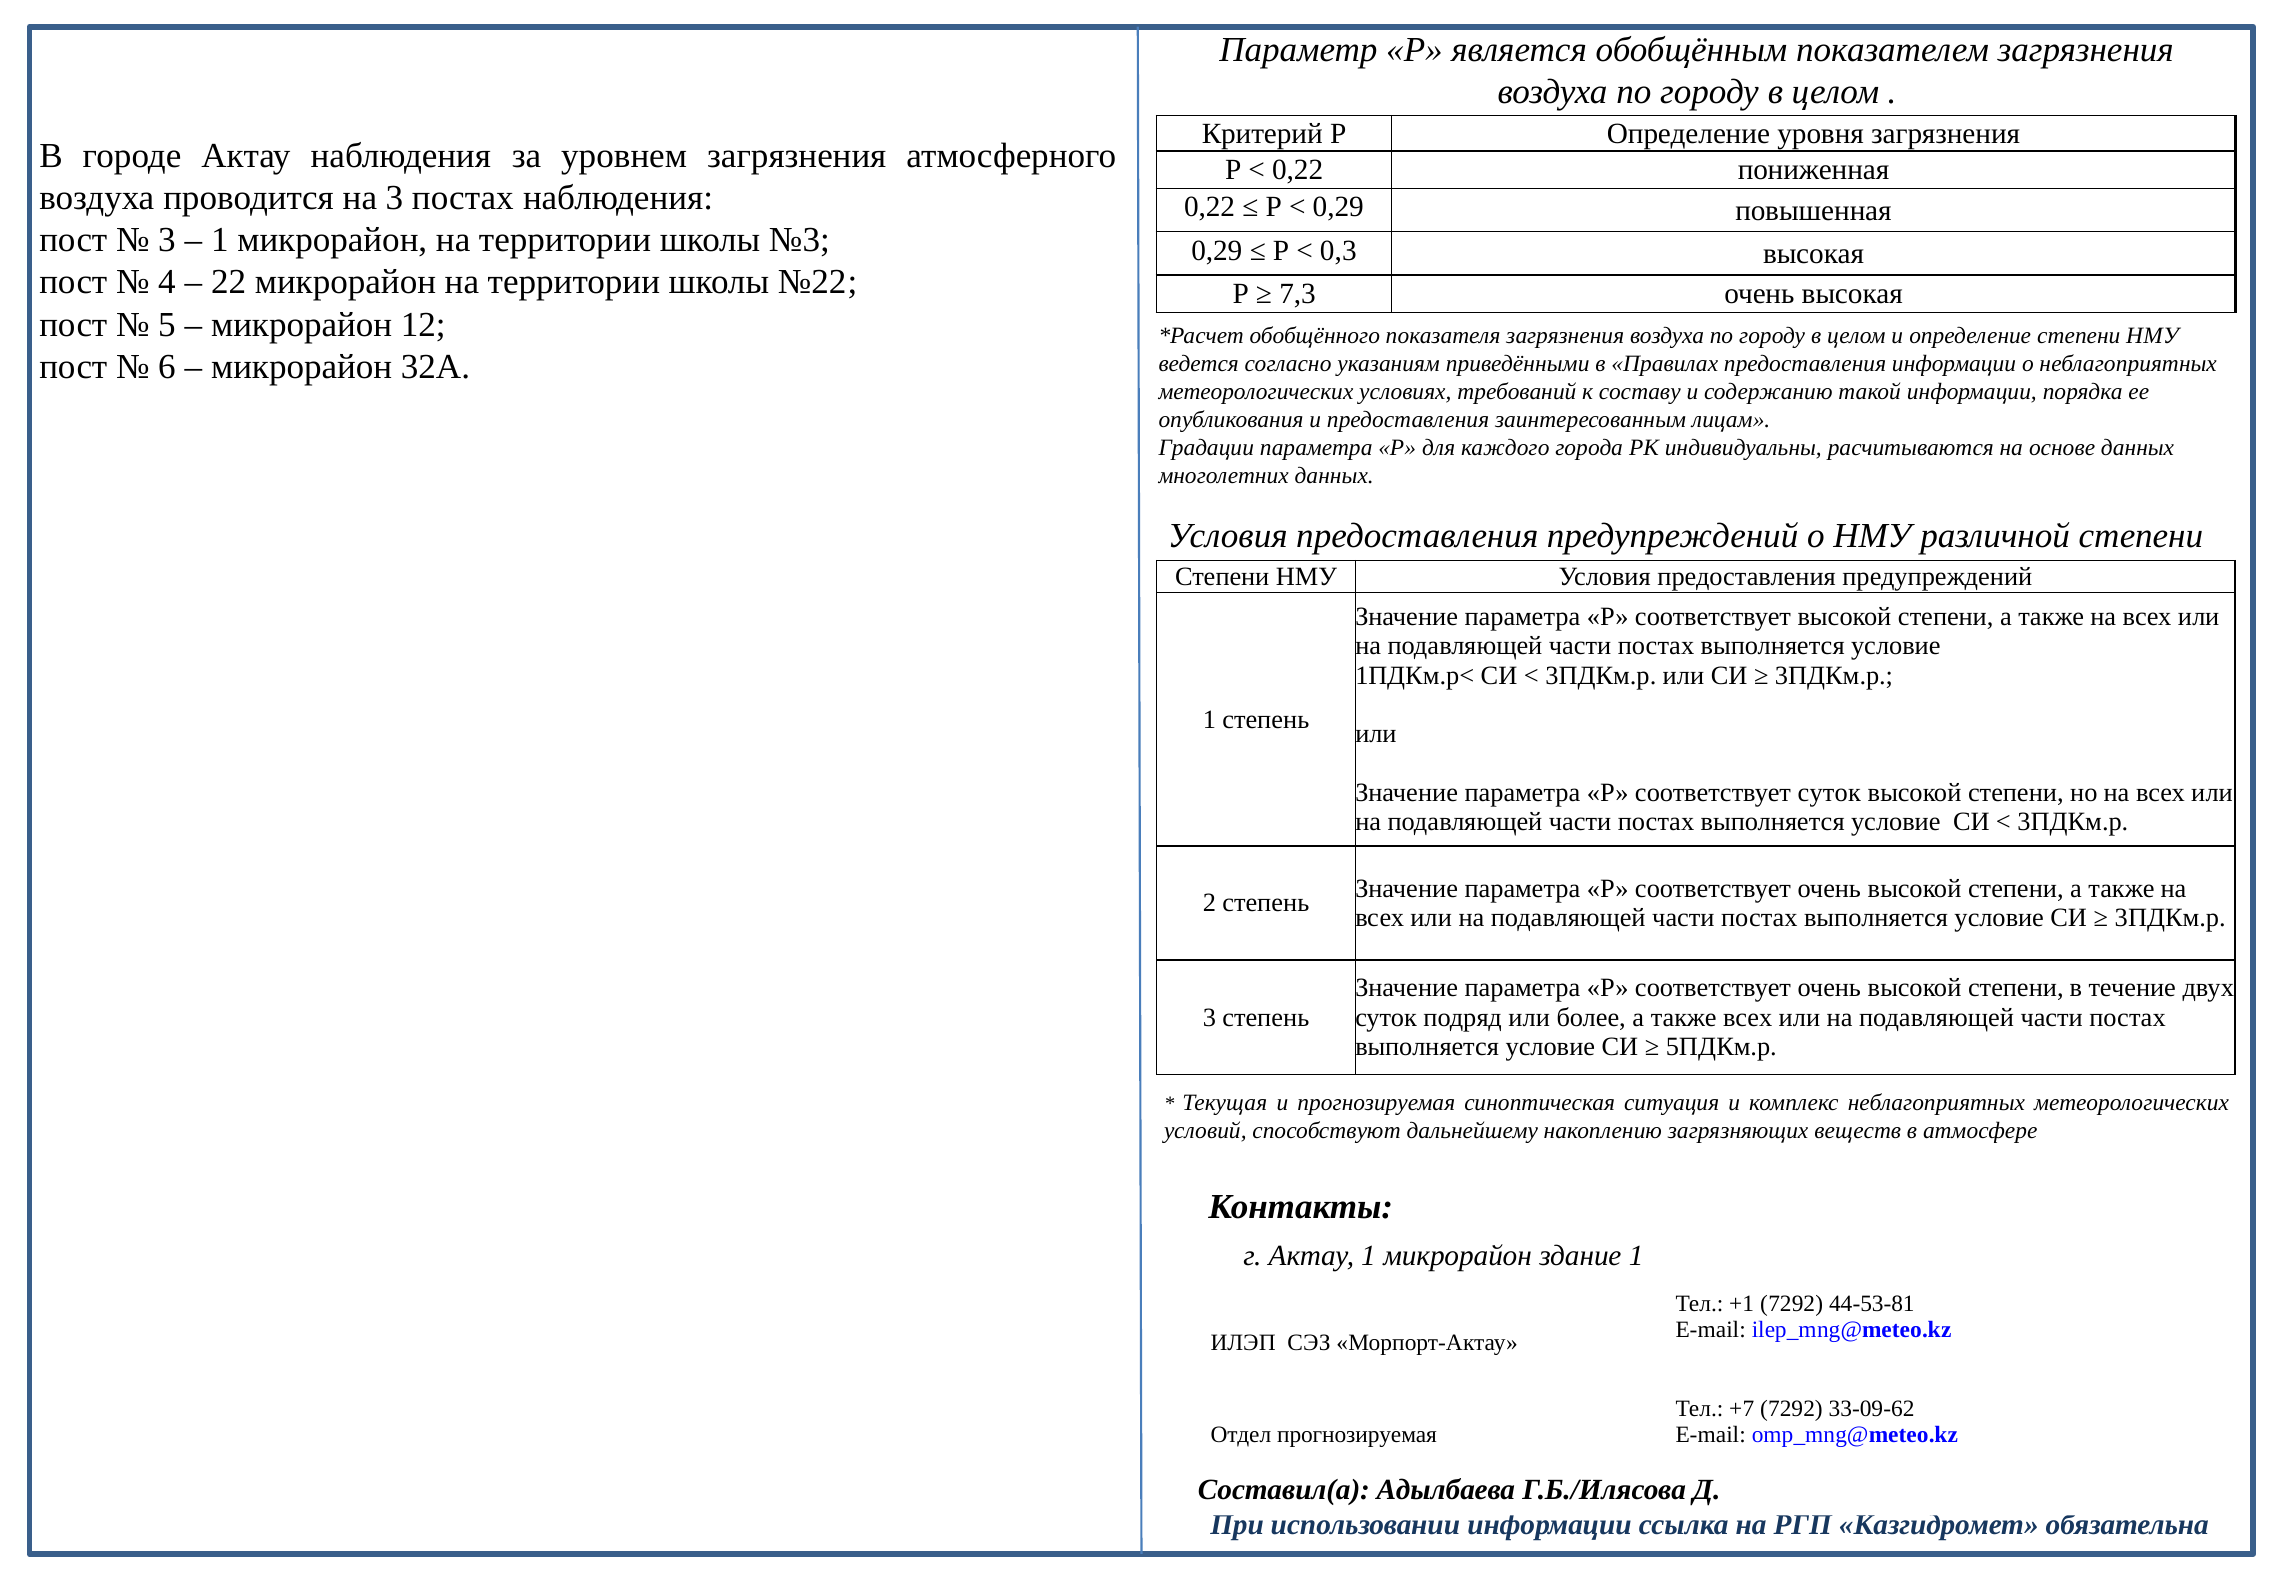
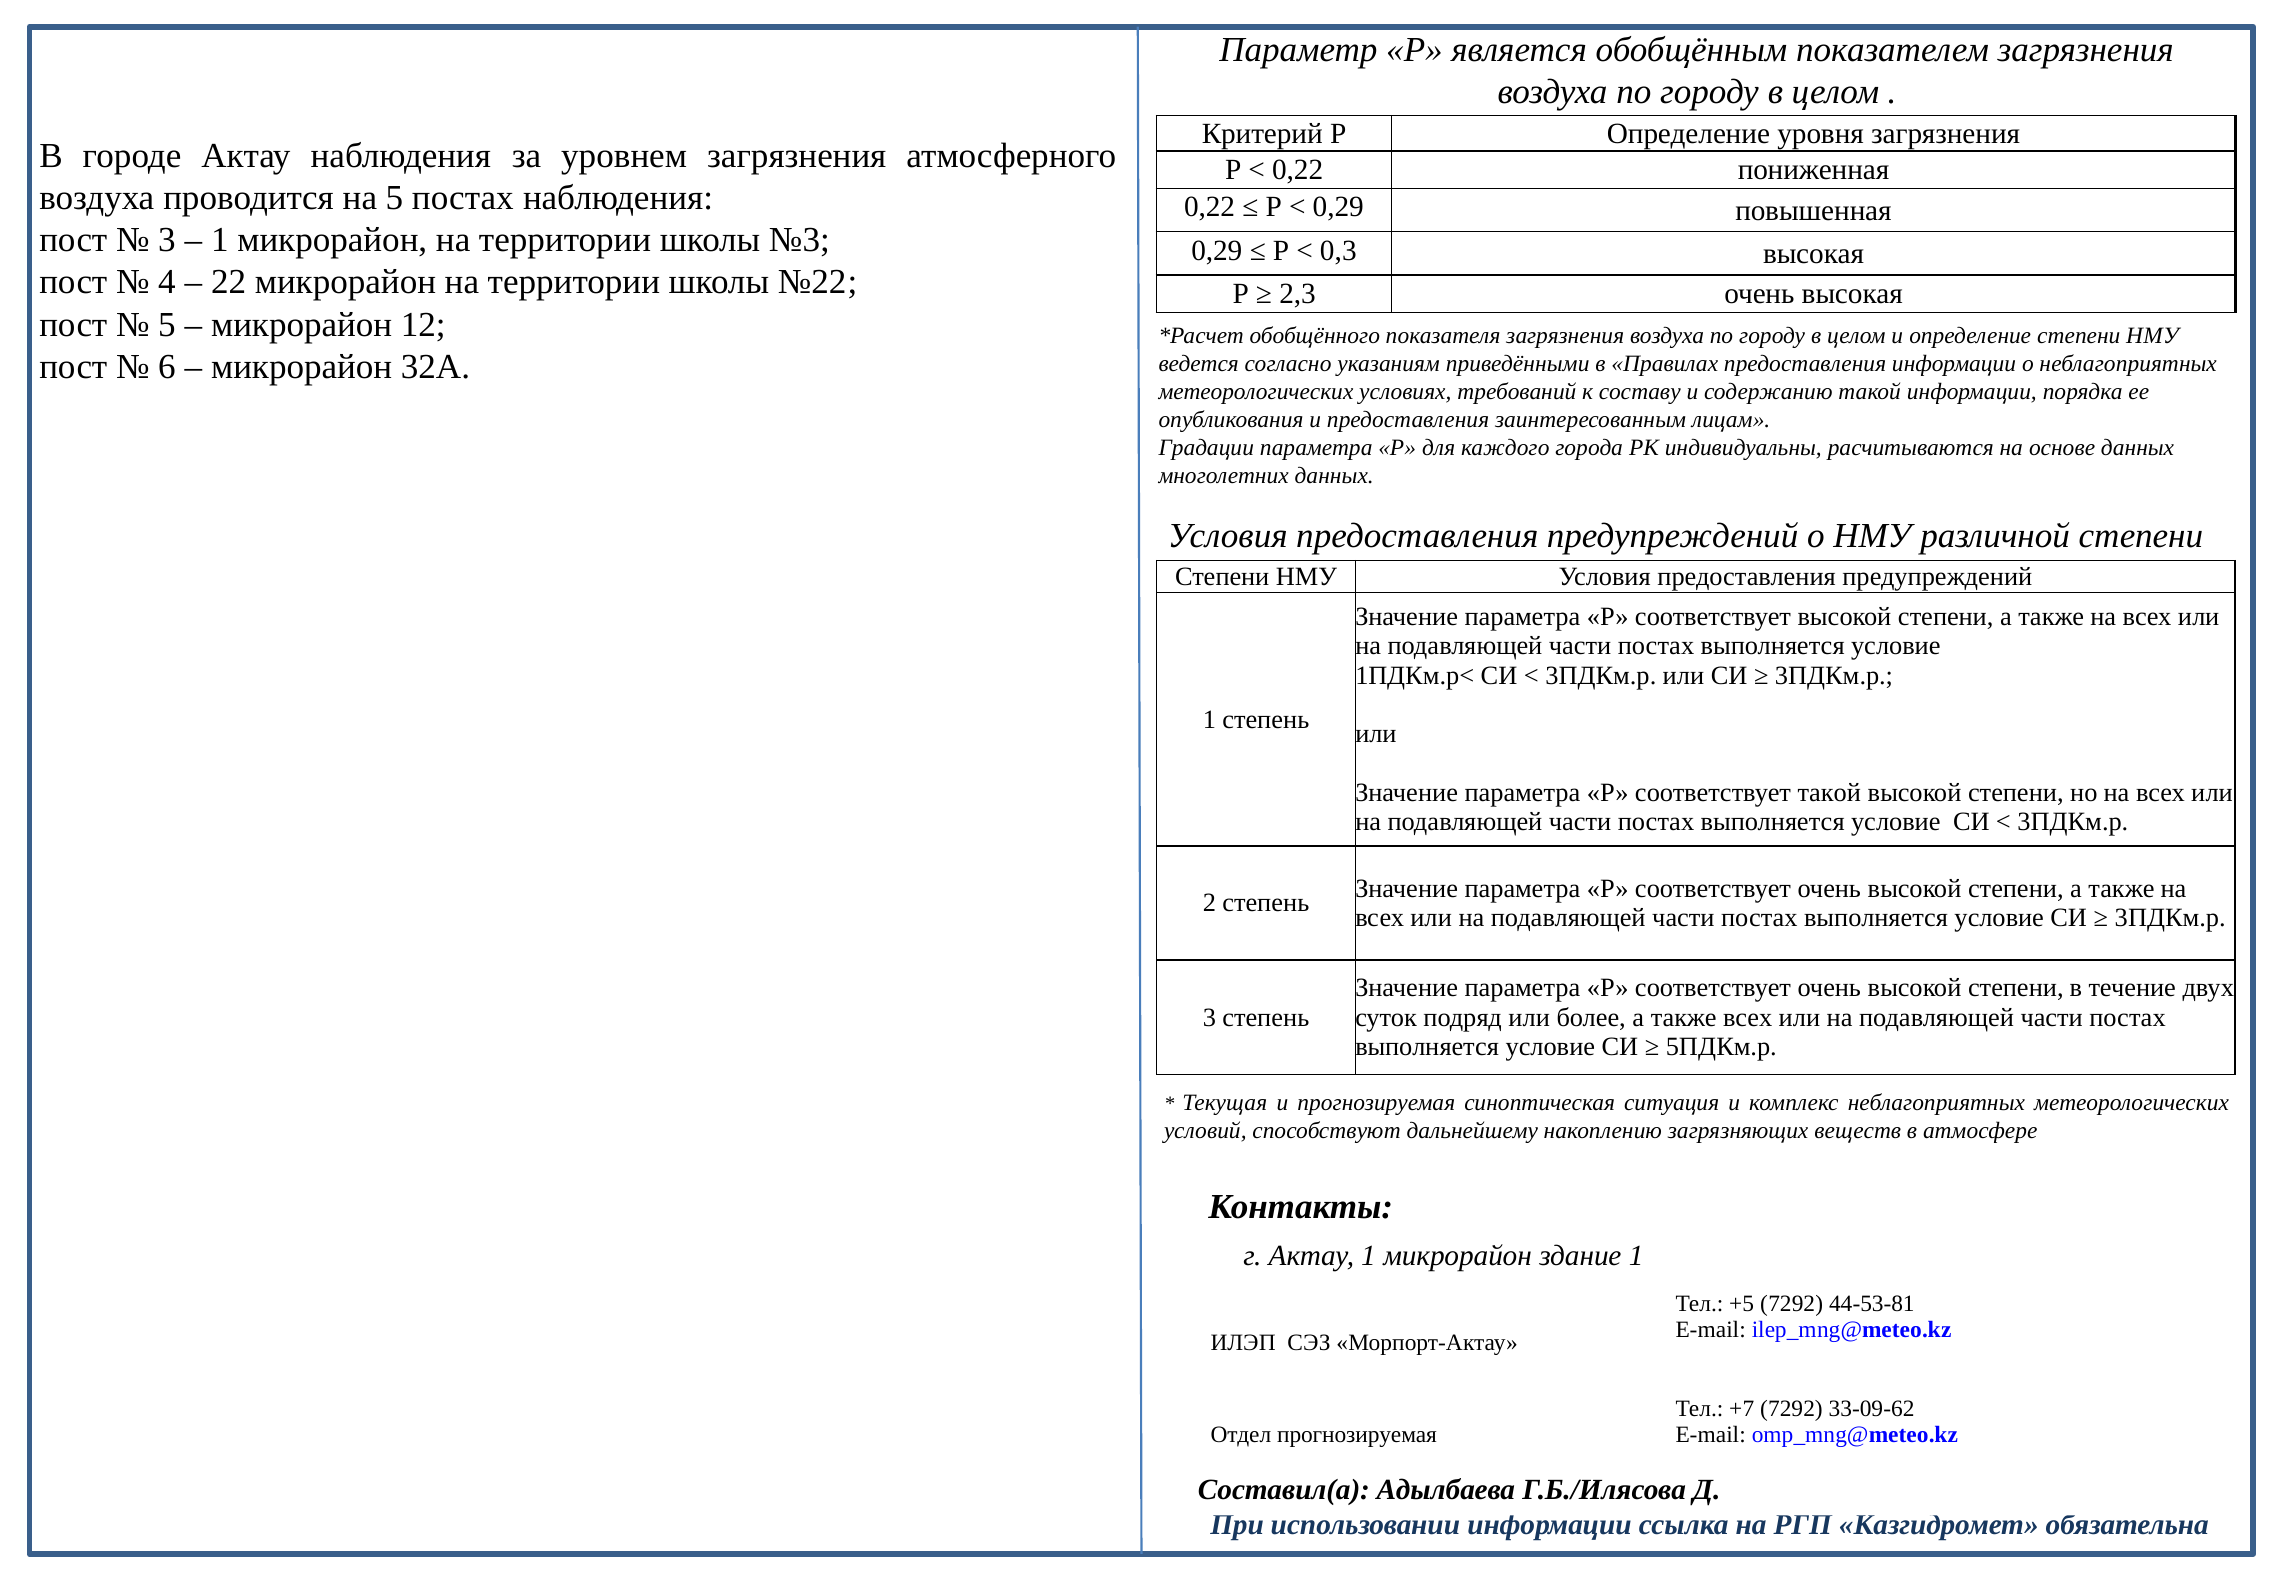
на 3: 3 -> 5
7,3: 7,3 -> 2,3
соответствует суток: суток -> такой
+1: +1 -> +5
